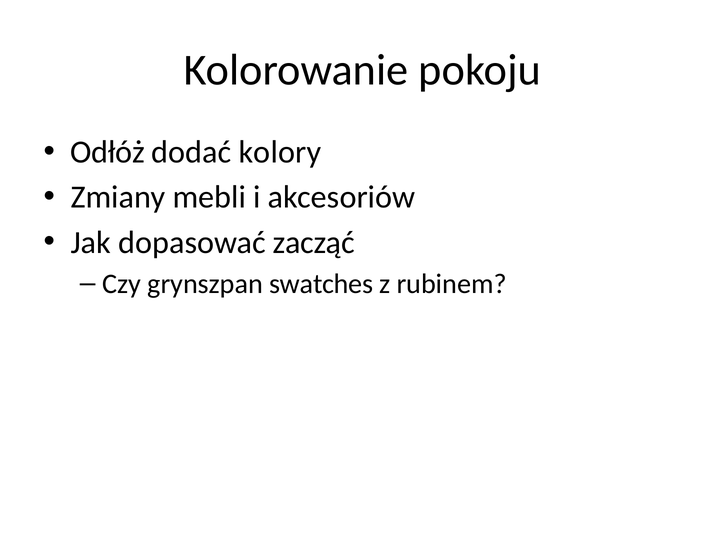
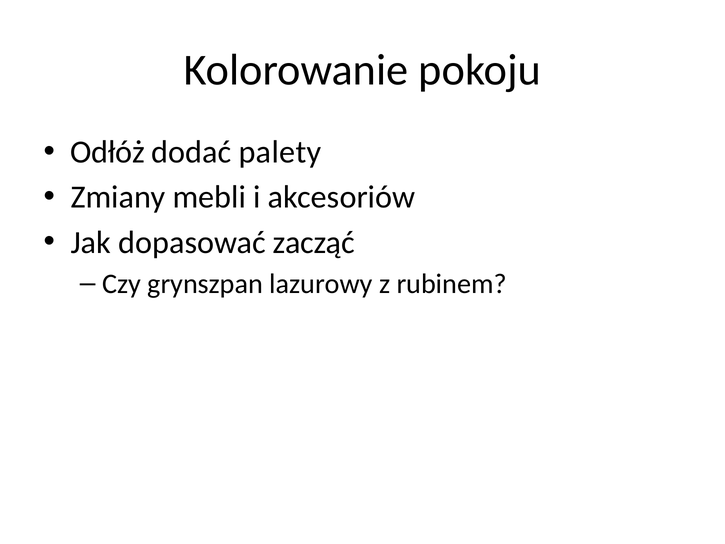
kolory: kolory -> palety
swatches: swatches -> lazurowy
